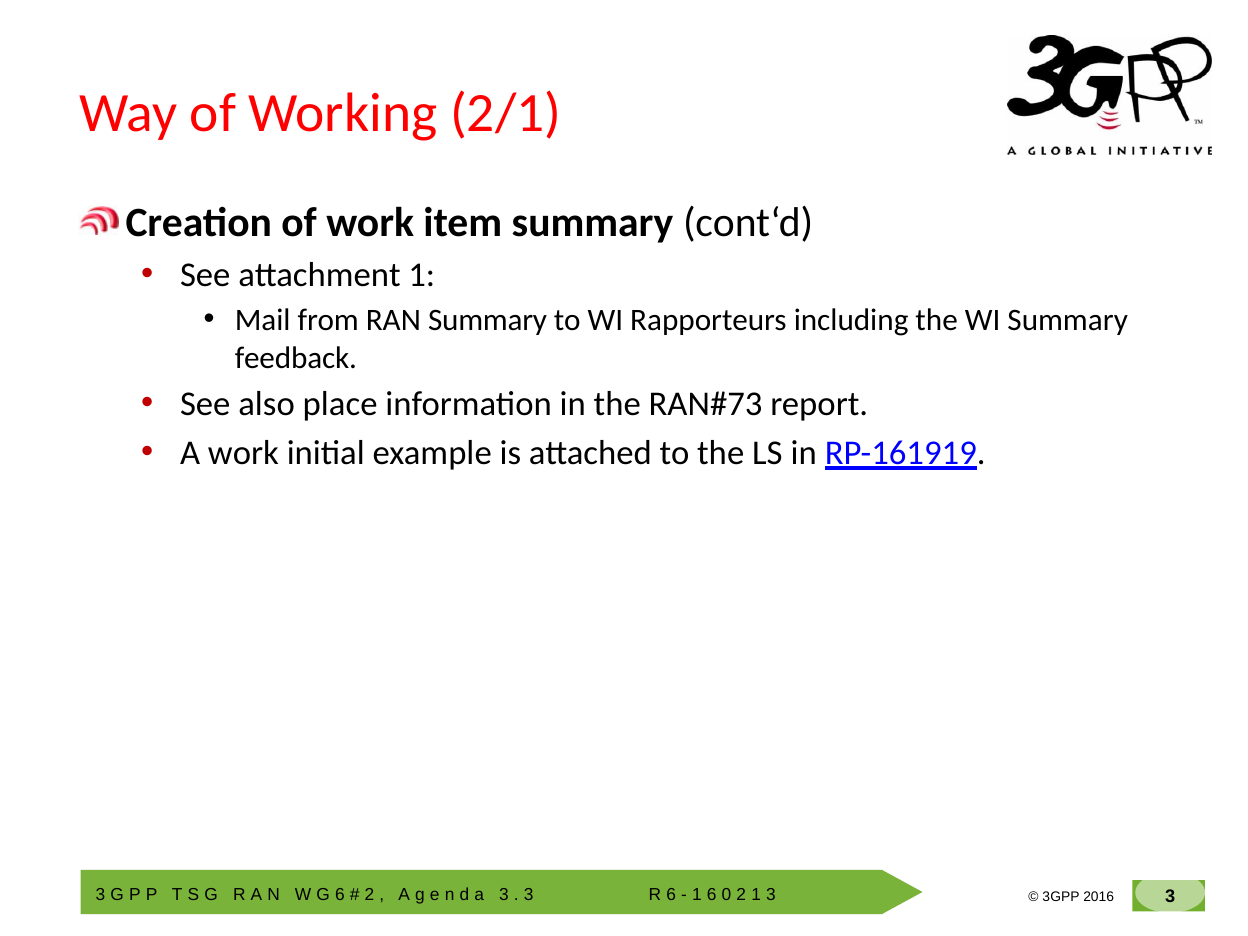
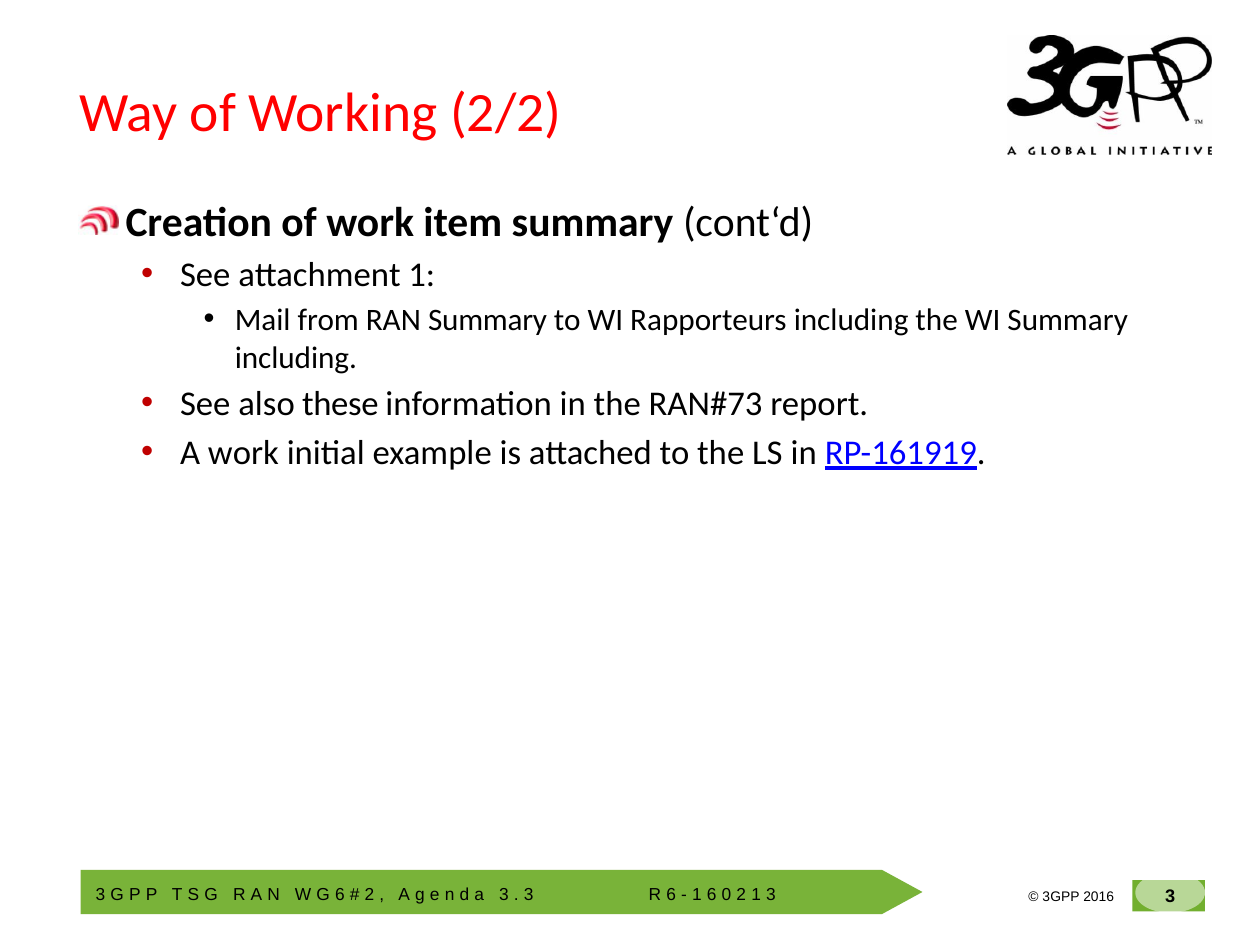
2/1: 2/1 -> 2/2
feedback at (296, 358): feedback -> including
place: place -> these
